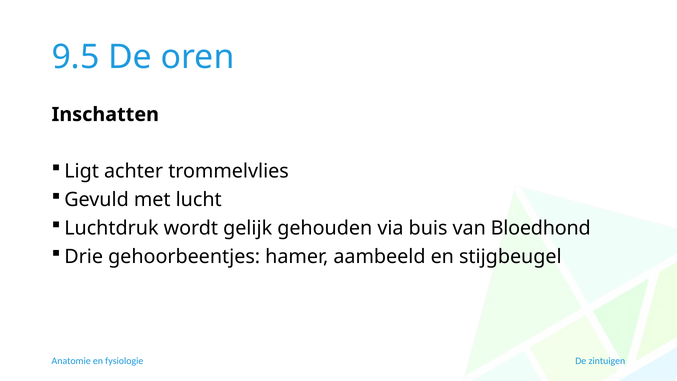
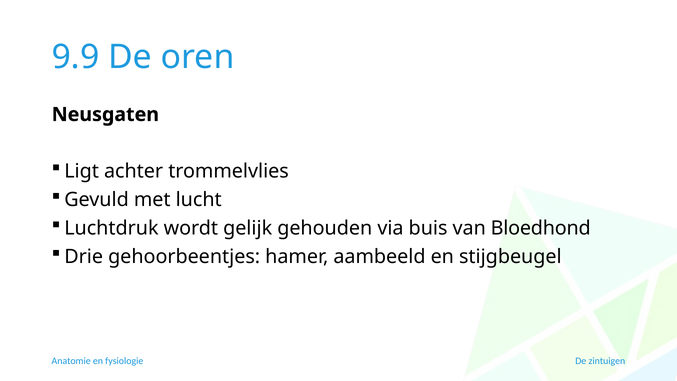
9.5: 9.5 -> 9.9
Inschatten: Inschatten -> Neusgaten
